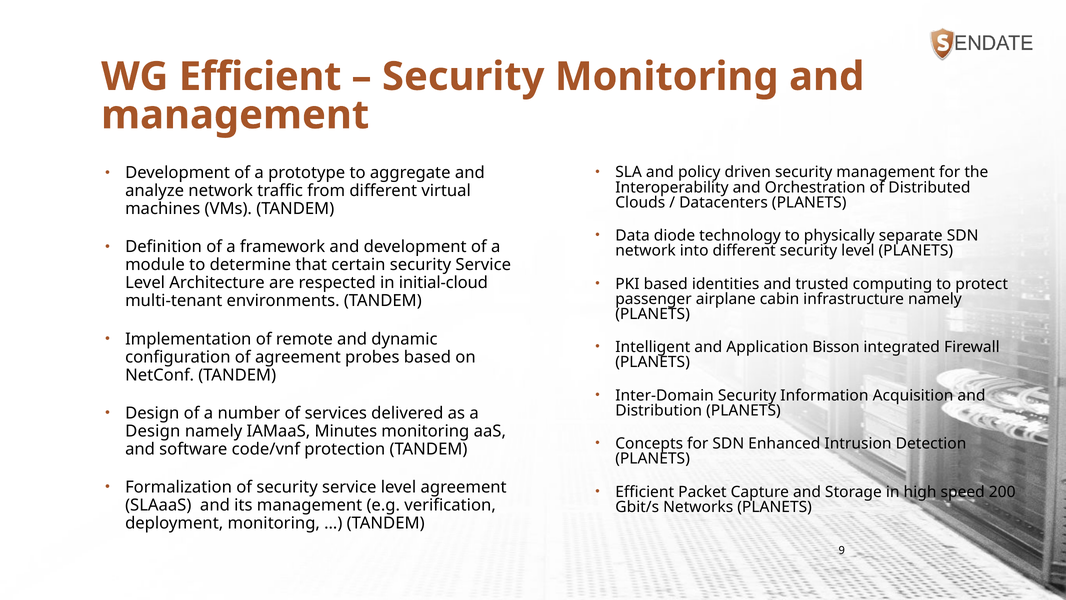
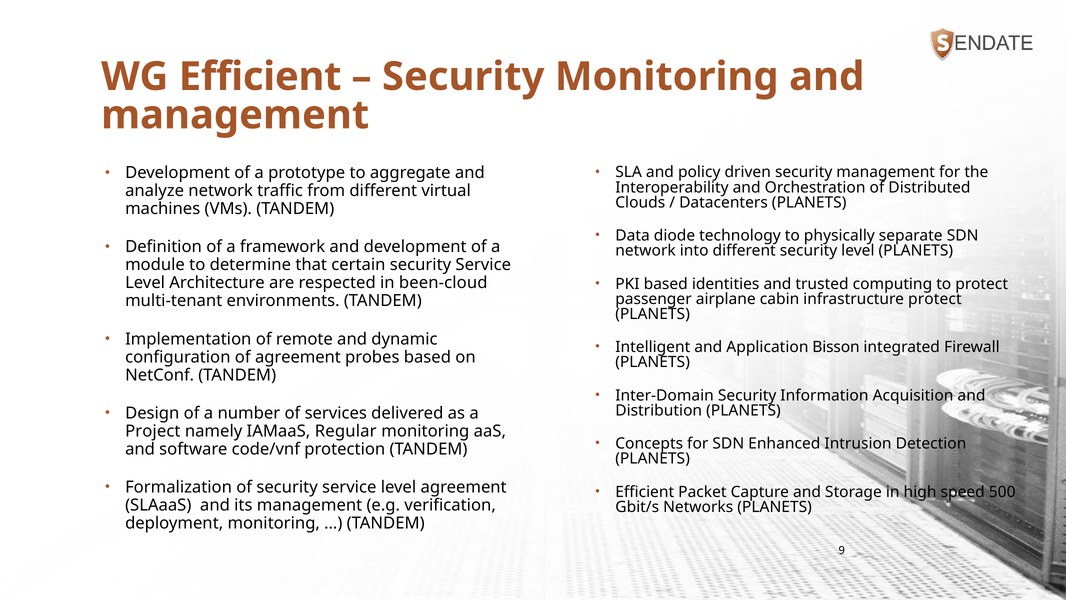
initial-cloud: initial-cloud -> been-cloud
infrastructure namely: namely -> protect
Design at (153, 431): Design -> Project
Minutes: Minutes -> Regular
200: 200 -> 500
